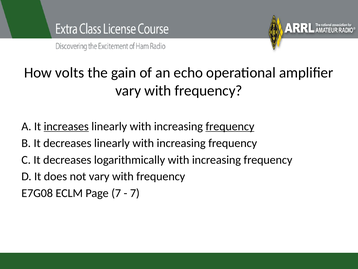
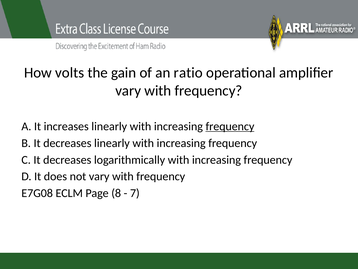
echo: echo -> ratio
increases underline: present -> none
Page 7: 7 -> 8
